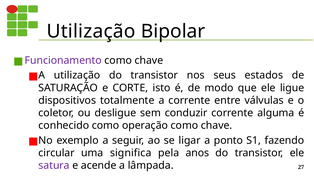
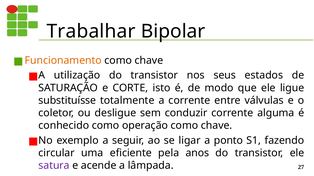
Utilização at (91, 31): Utilização -> Trabalhar
Funcionamento colour: purple -> orange
dispositivos: dispositivos -> substituísse
significa: significa -> eficiente
